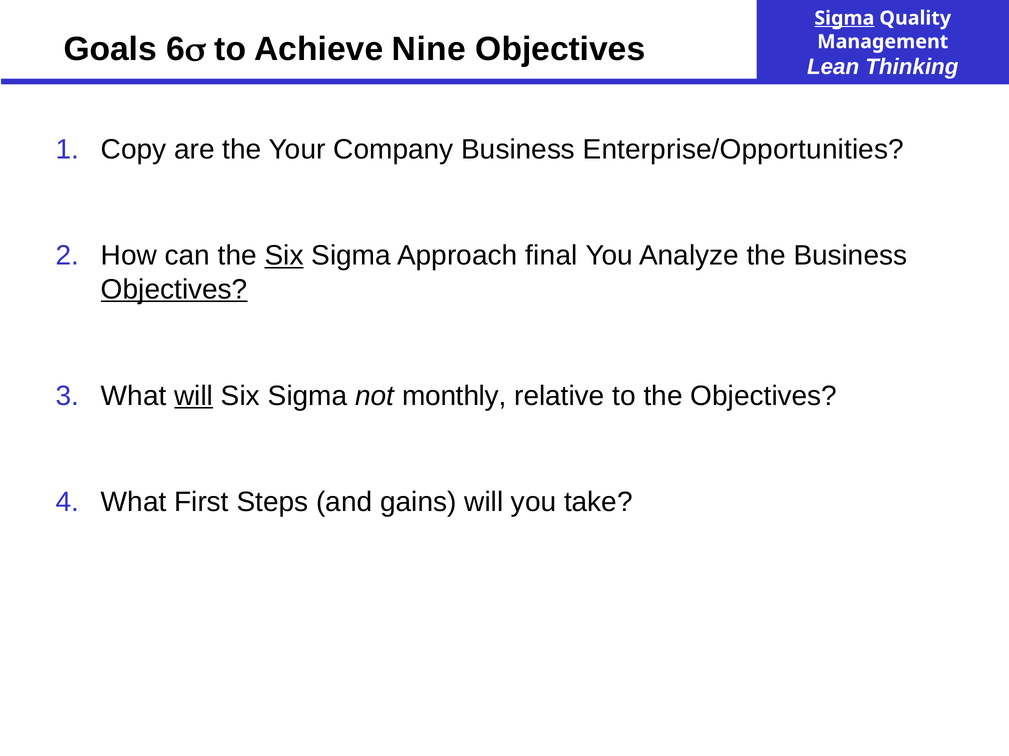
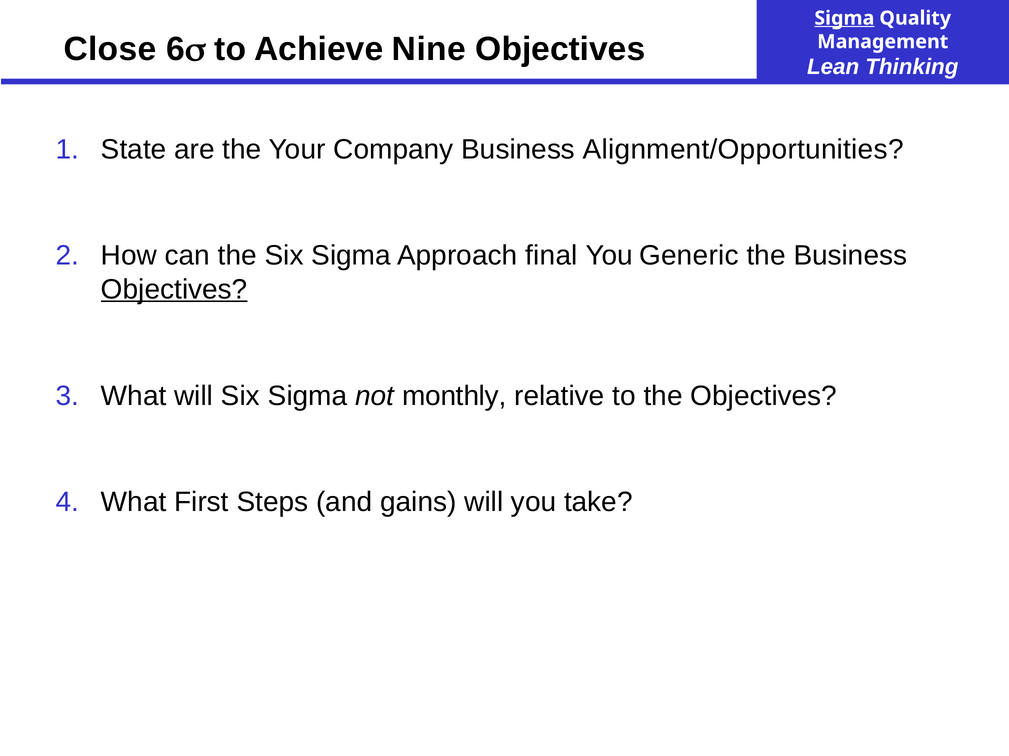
Goals: Goals -> Close
Copy: Copy -> State
Enterprise/Opportunities: Enterprise/Opportunities -> Alignment/Opportunities
Six at (284, 256) underline: present -> none
Analyze: Analyze -> Generic
will at (194, 396) underline: present -> none
